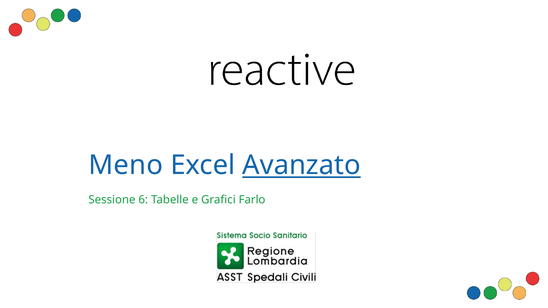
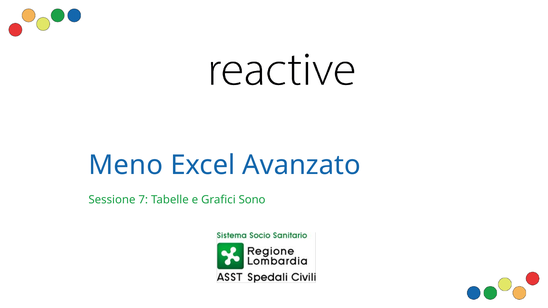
Avanzato underline: present -> none
6: 6 -> 7
Farlo: Farlo -> Sono
